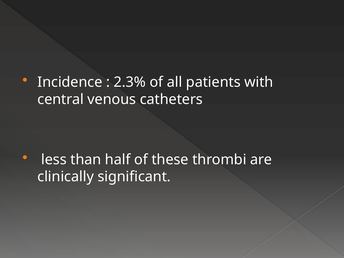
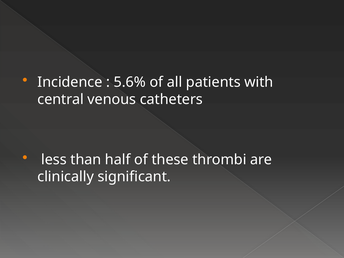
2.3%: 2.3% -> 5.6%
